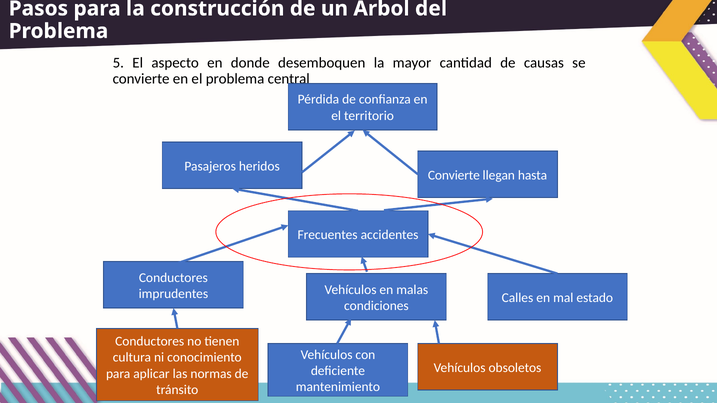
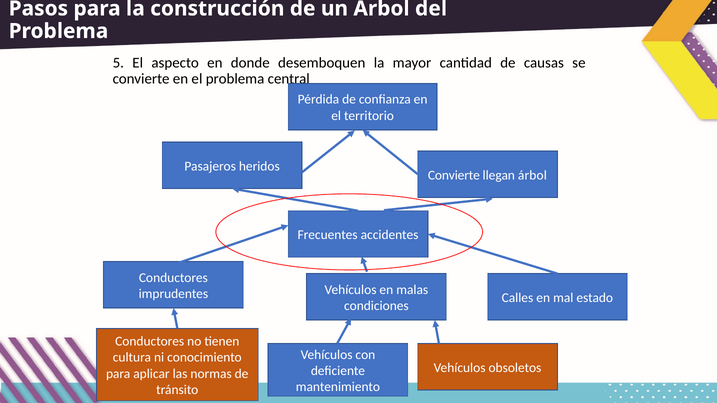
llegan hasta: hasta -> árbol
